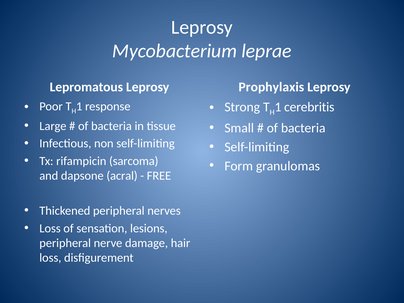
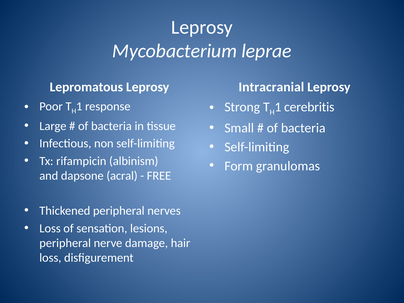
Prophylaxis: Prophylaxis -> Intracranial
sarcoma: sarcoma -> albinism
